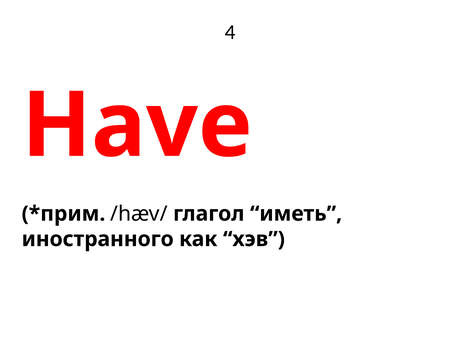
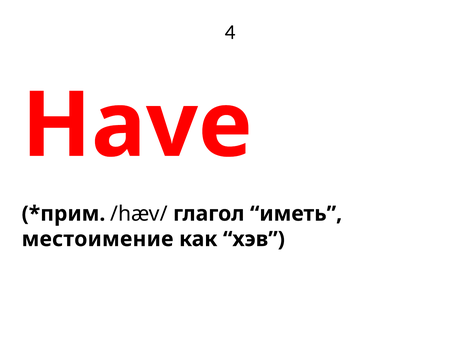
иностранного: иностранного -> местоимение
